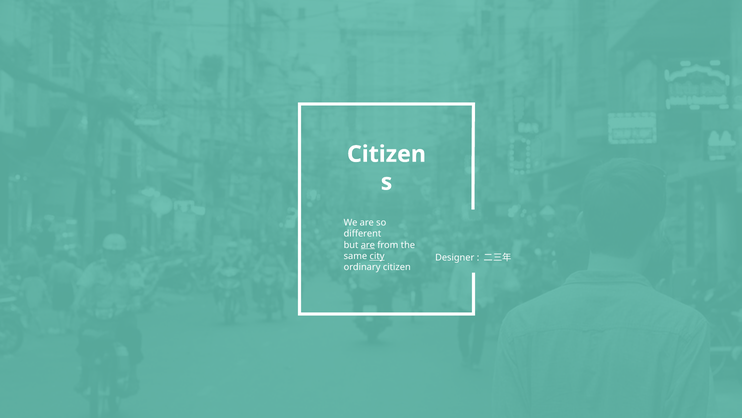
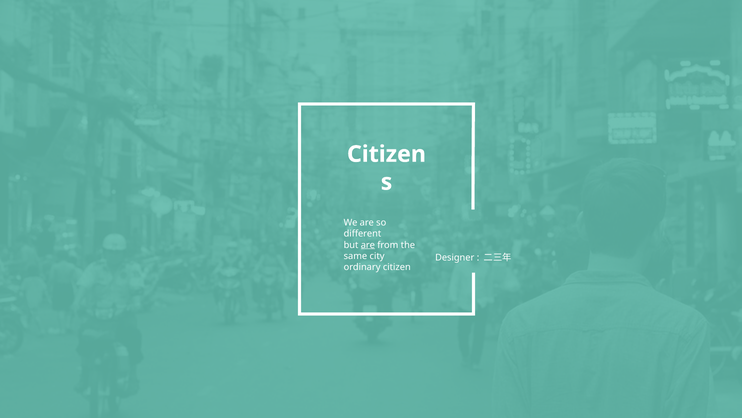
city underline: present -> none
